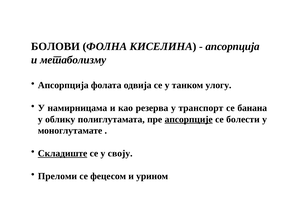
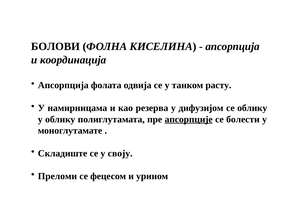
метаболизму: метаболизму -> координација
улогу: улогу -> расту
транспорт: транспорт -> дифузијом
се банана: банана -> облику
Складиште underline: present -> none
